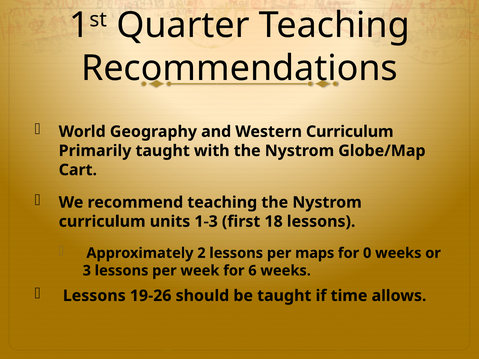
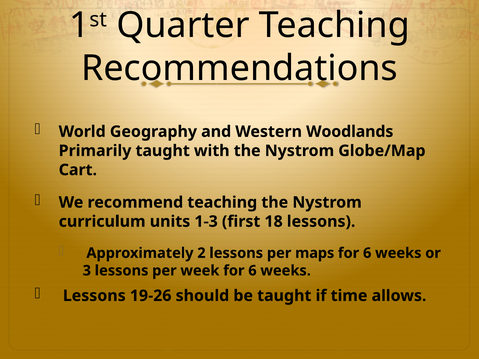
Western Curriculum: Curriculum -> Woodlands
0 at (367, 253): 0 -> 6
